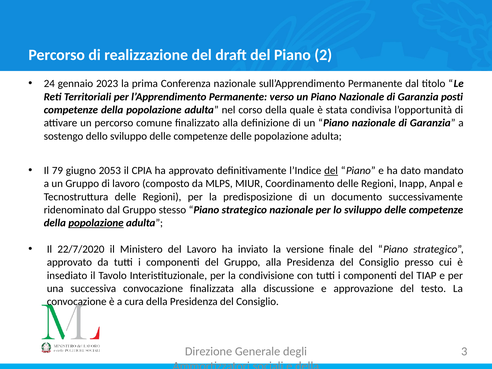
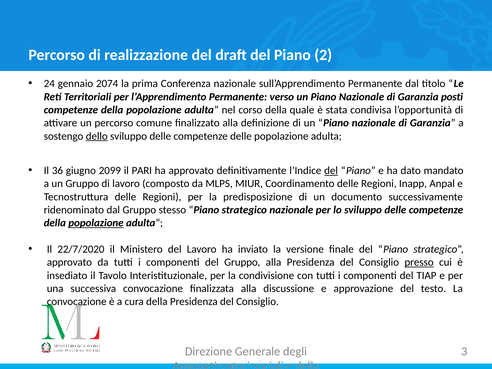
2023: 2023 -> 2074
dello underline: none -> present
79: 79 -> 36
2053: 2053 -> 2099
CPIA: CPIA -> PARI
presso underline: none -> present
